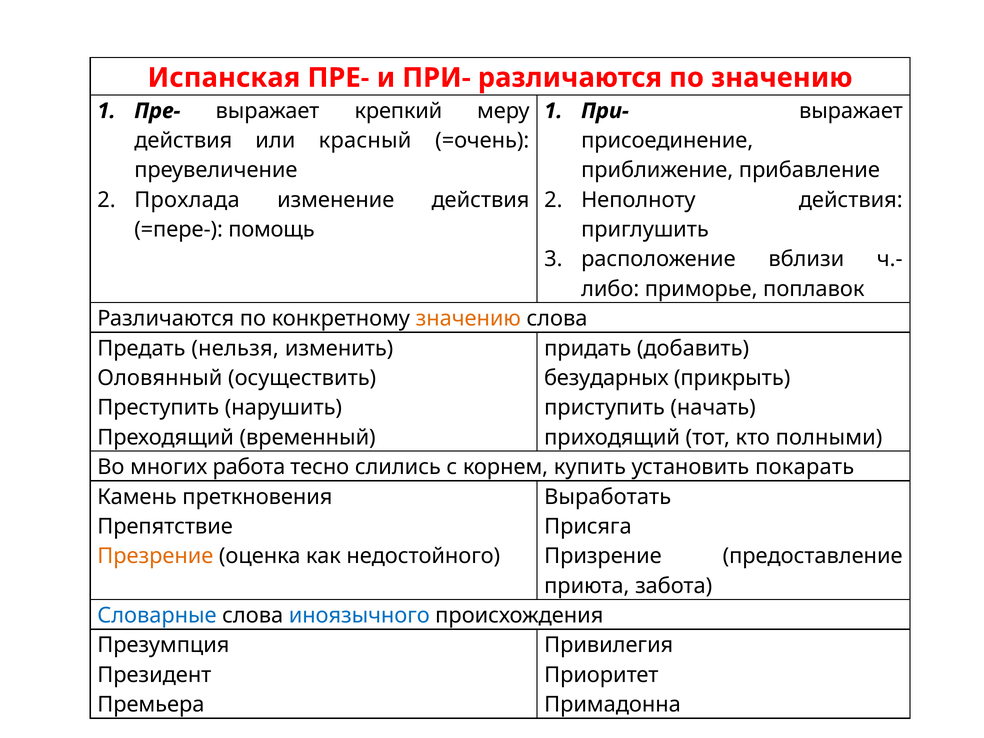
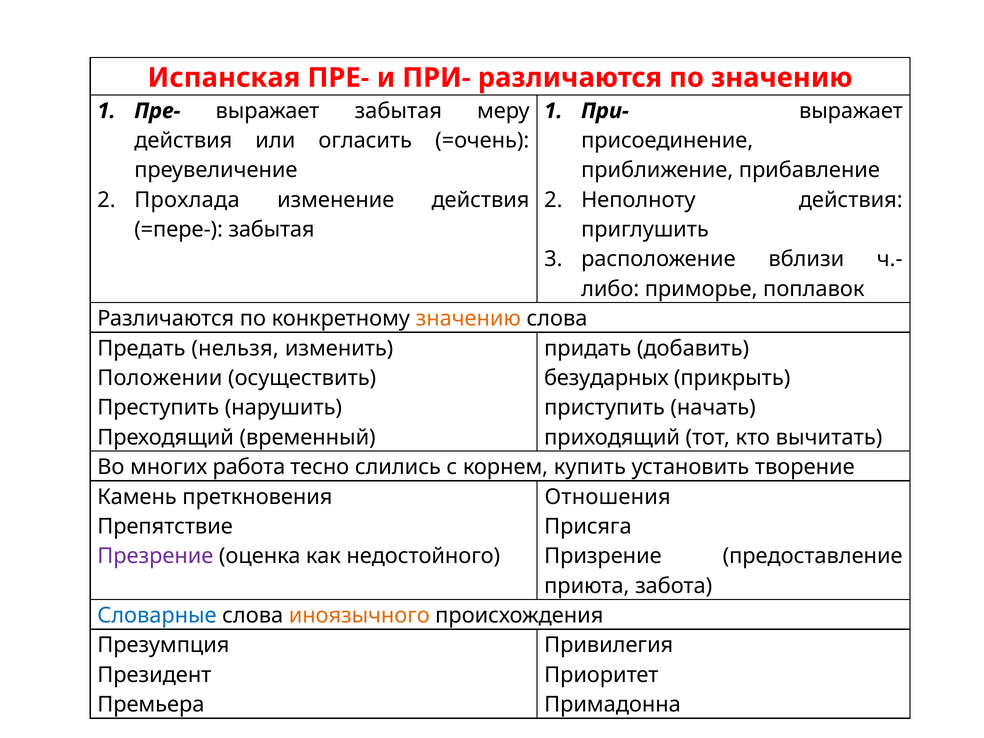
выражает крепкий: крепкий -> забытая
красный: красный -> огласить
=пере- помощь: помощь -> забытая
Оловянный: Оловянный -> Положении
полными: полными -> вычитать
покарать: покарать -> творение
Выработать: Выработать -> Отношения
Презрение colour: orange -> purple
иноязычного colour: blue -> orange
